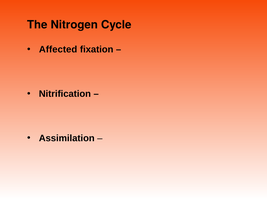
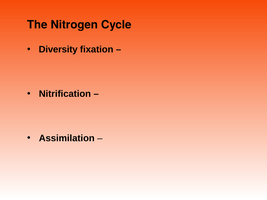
Affected: Affected -> Diversity
